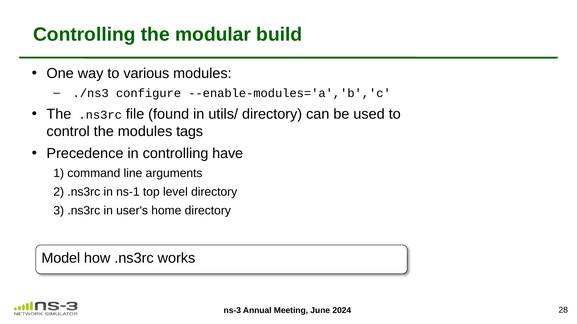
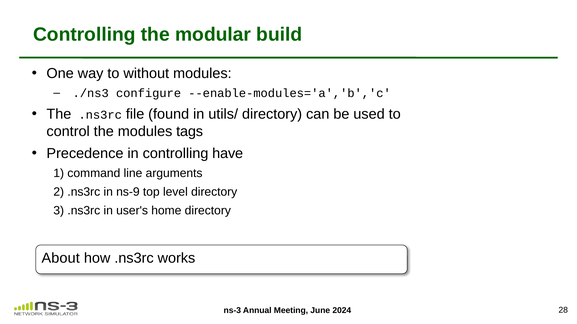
various: various -> without
ns-1: ns-1 -> ns-9
Model: Model -> About
